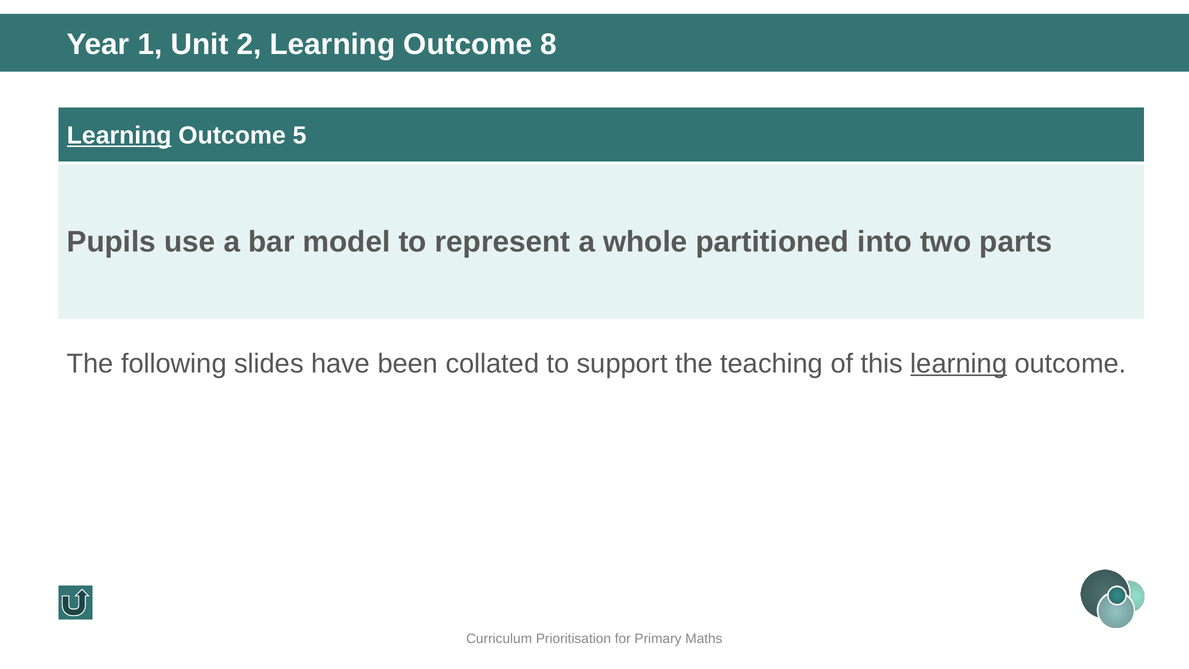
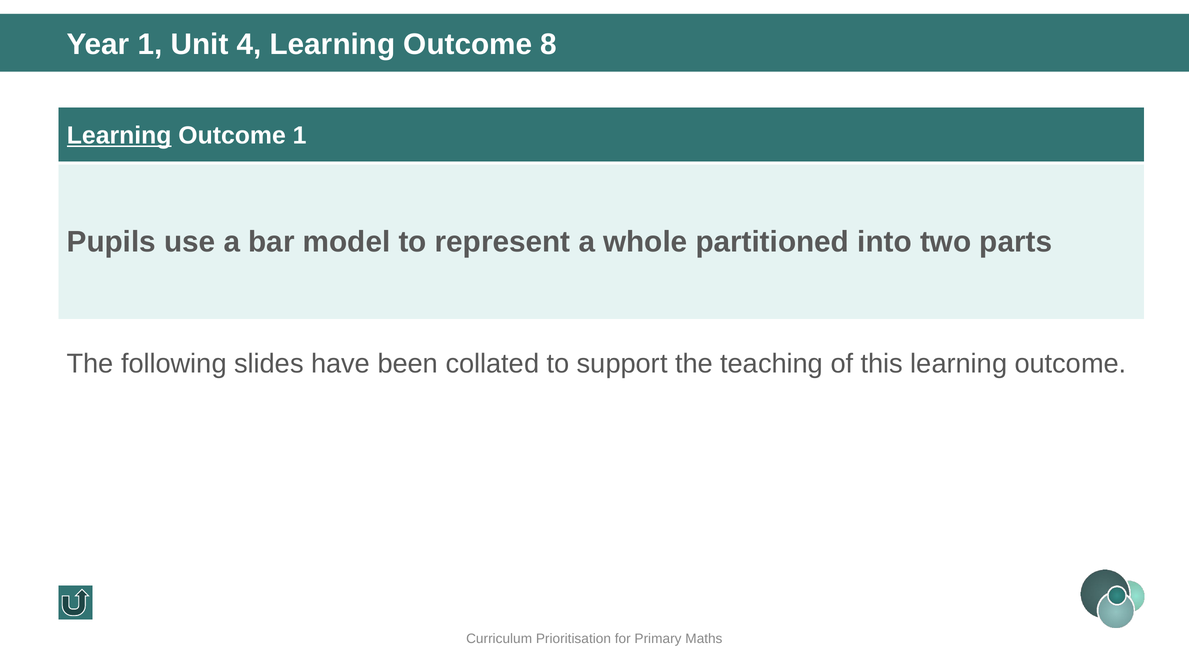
2: 2 -> 4
Outcome 5: 5 -> 1
learning at (959, 364) underline: present -> none
